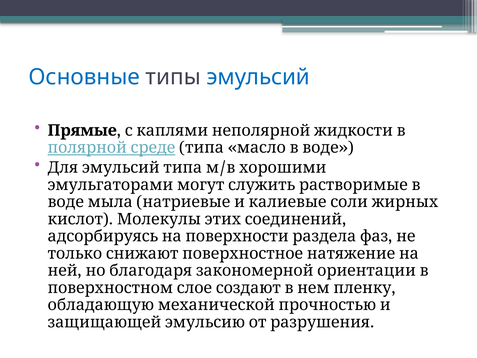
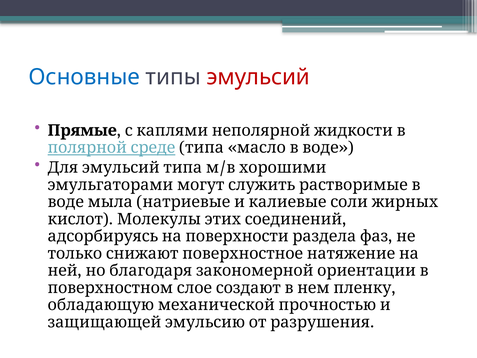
эмульсий colour: blue -> red
